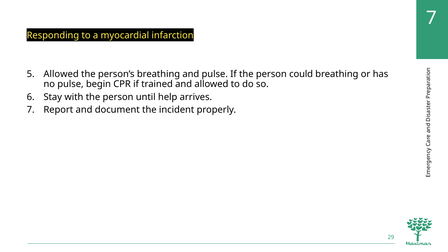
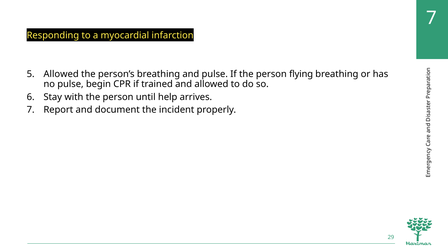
could: could -> flying
